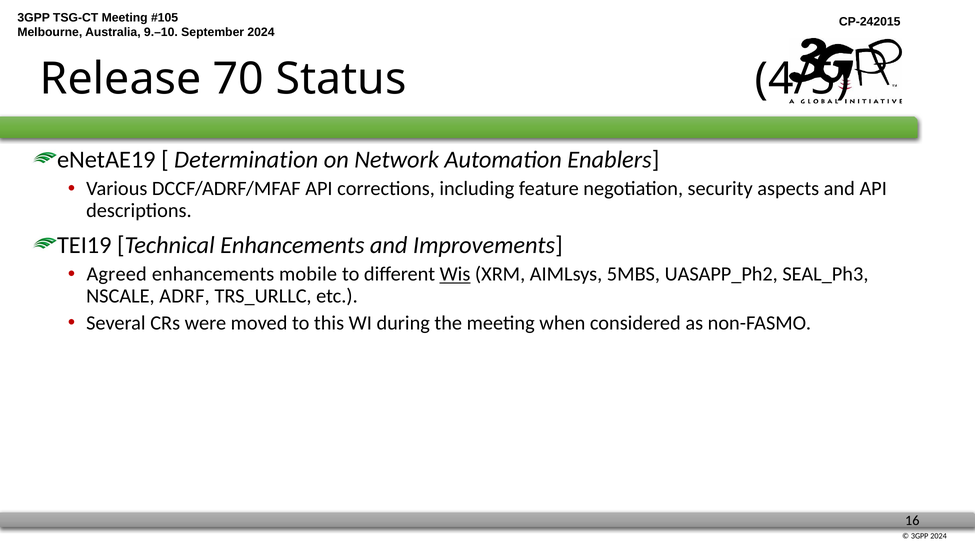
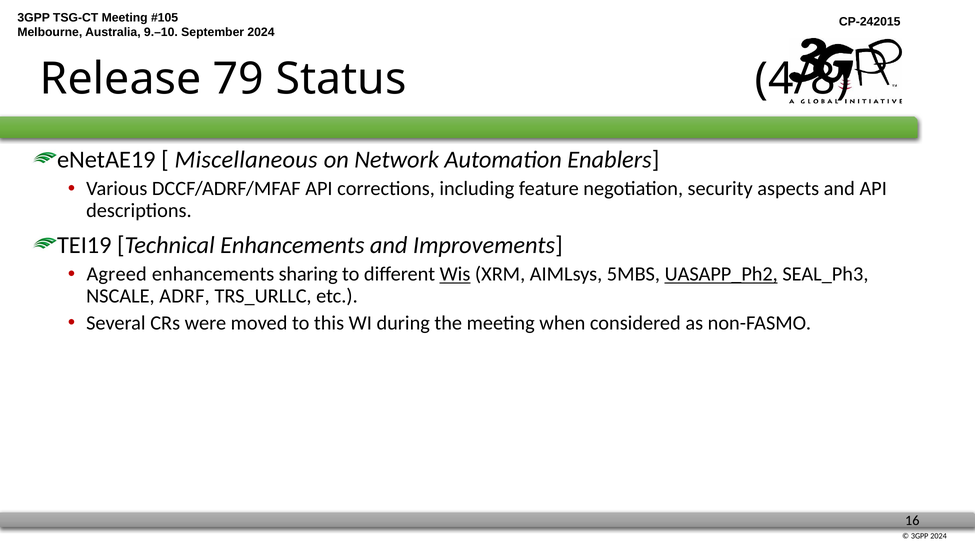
70: 70 -> 79
4/5: 4/5 -> 4/8
Determination: Determination -> Miscellaneous
mobile: mobile -> sharing
UASAPP_Ph2 underline: none -> present
